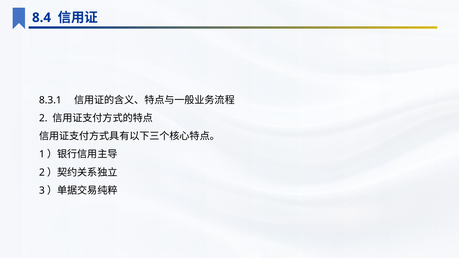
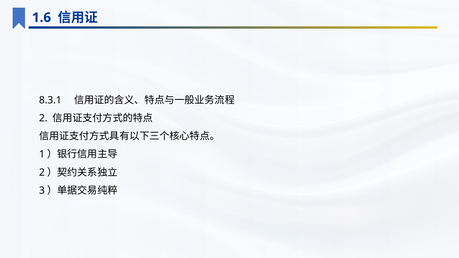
8.4: 8.4 -> 1.6
